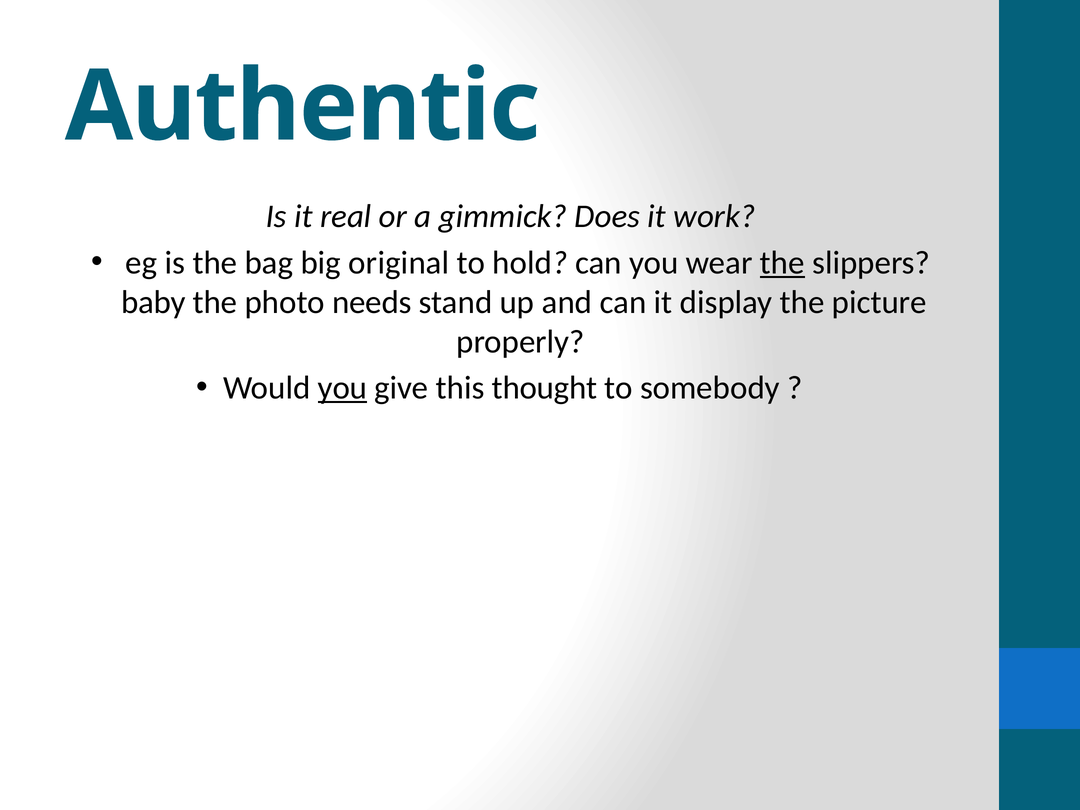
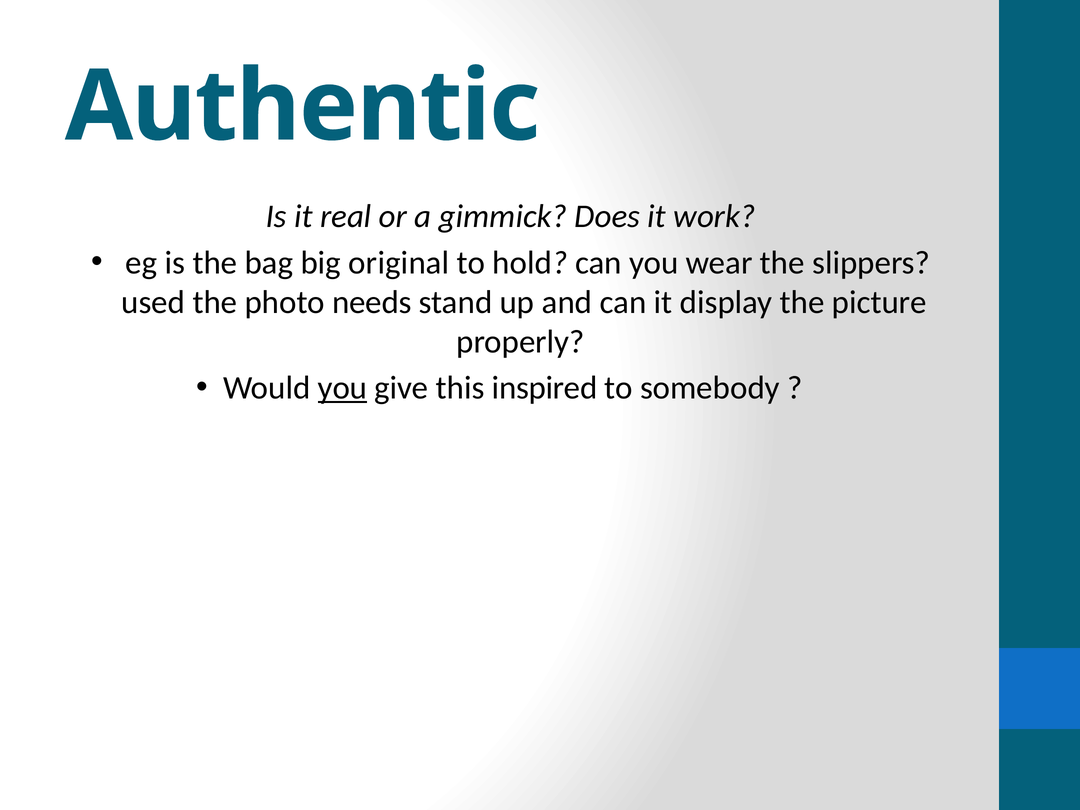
the at (782, 263) underline: present -> none
baby: baby -> used
thought: thought -> inspired
